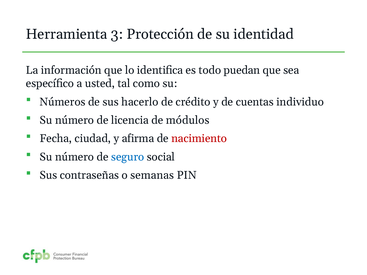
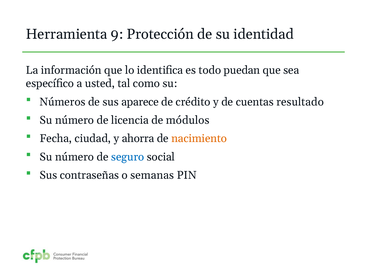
3: 3 -> 9
hacerlo: hacerlo -> aparece
individuo: individuo -> resultado
afirma: afirma -> ahorra
nacimiento colour: red -> orange
